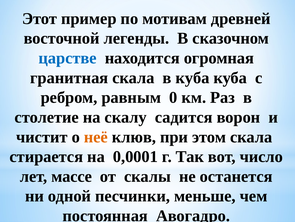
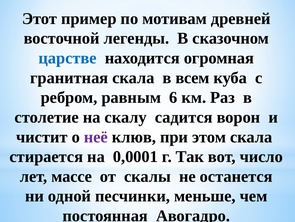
в куба: куба -> всем
0: 0 -> 6
неё colour: orange -> purple
